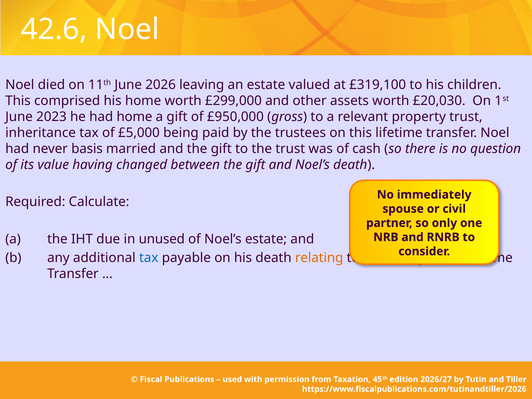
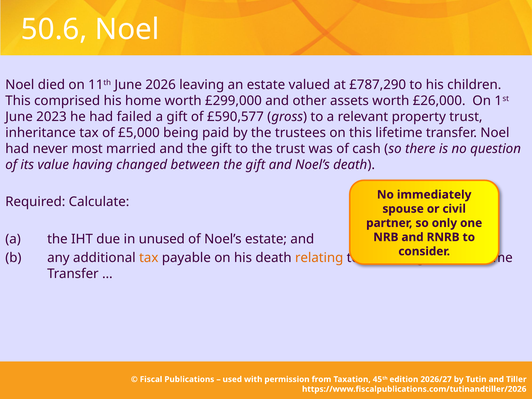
42.6: 42.6 -> 50.6
£319,100: £319,100 -> £787,290
£20,030: £20,030 -> £26,000
had home: home -> failed
£950,000: £950,000 -> £590,577
basis: basis -> most
tax at (149, 258) colour: blue -> orange
